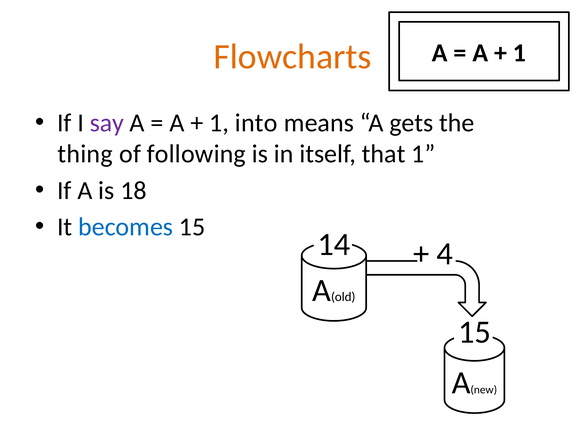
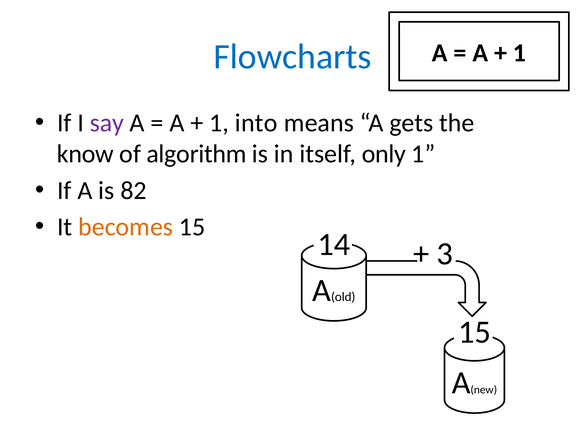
Flowcharts colour: orange -> blue
thing: thing -> know
following: following -> algorithm
that: that -> only
18: 18 -> 82
becomes colour: blue -> orange
4: 4 -> 3
